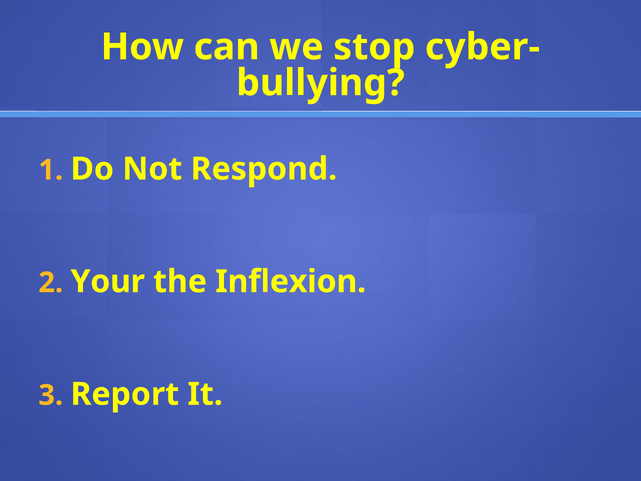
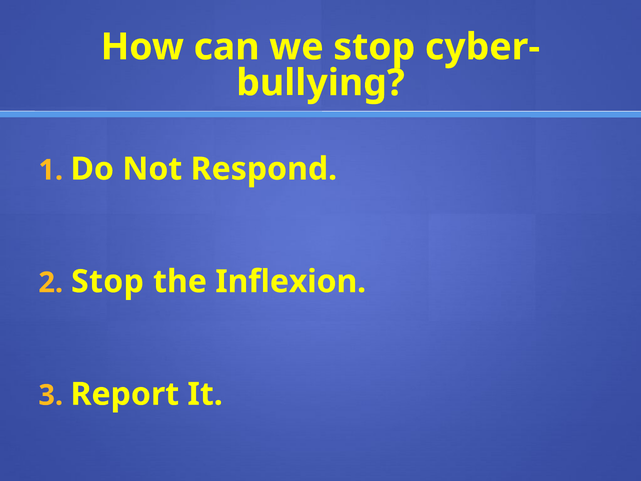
Your at (108, 281): Your -> Stop
